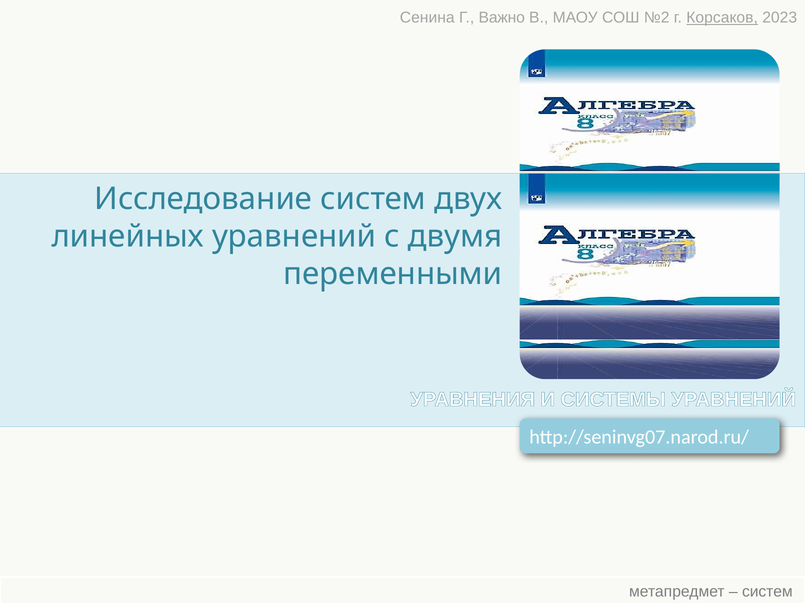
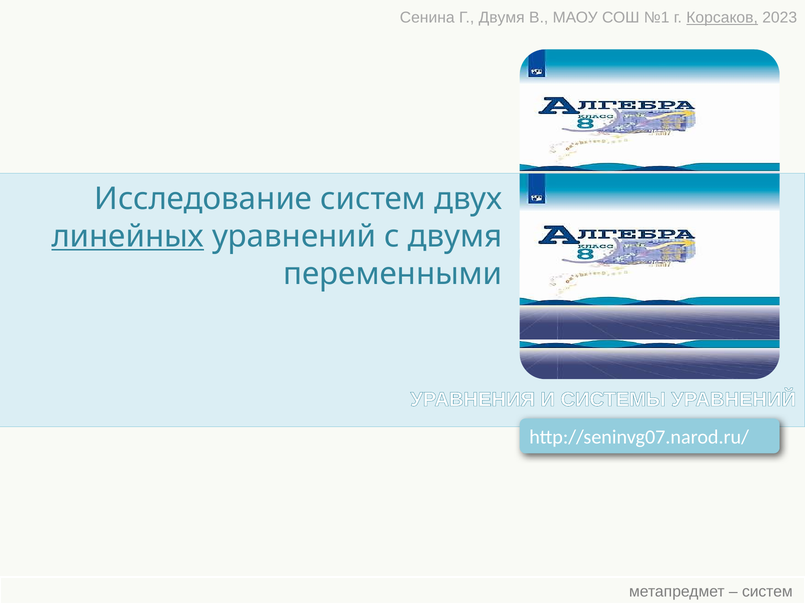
Г Важно: Важно -> Двумя
№2: №2 -> №1
линейных underline: none -> present
